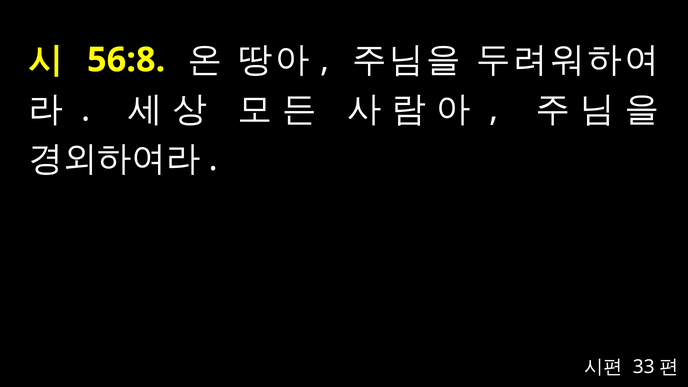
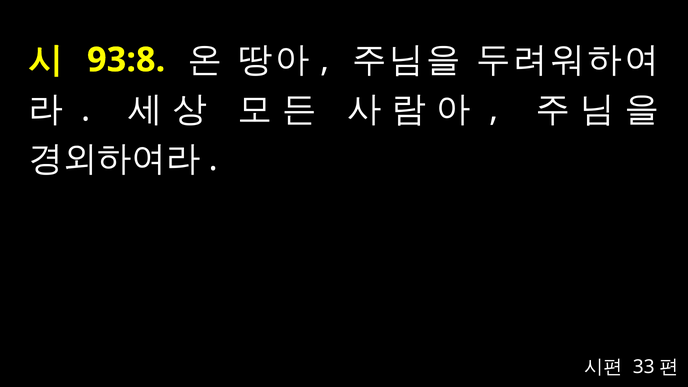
56:8: 56:8 -> 93:8
